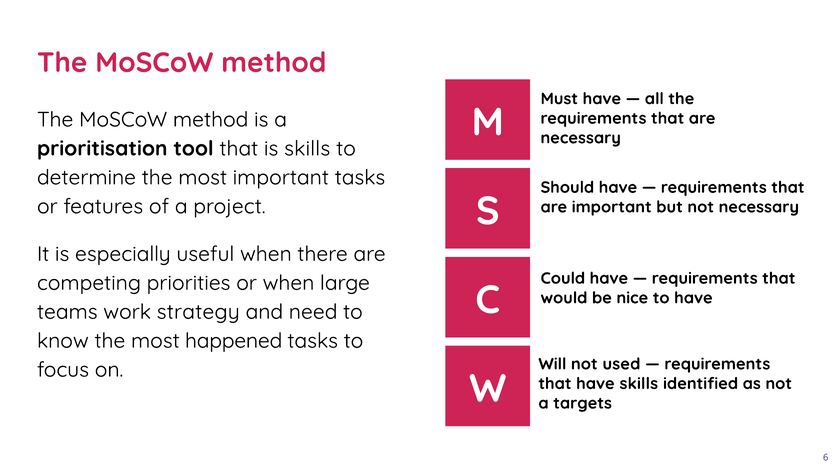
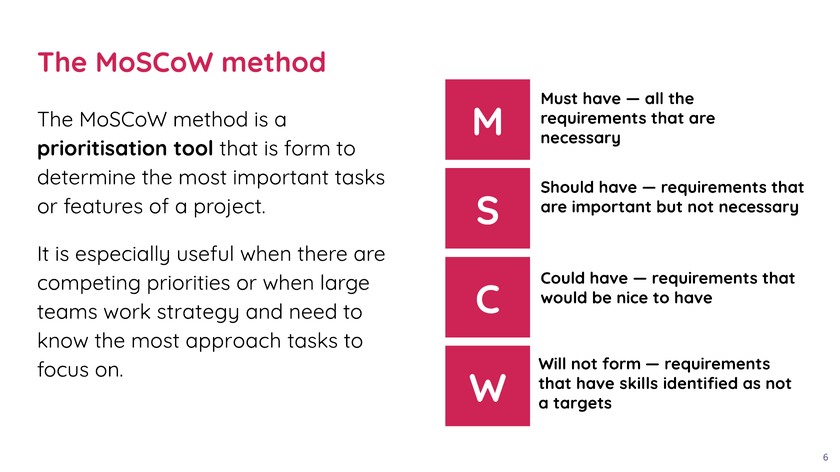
is skills: skills -> form
happened: happened -> approach
not used: used -> form
